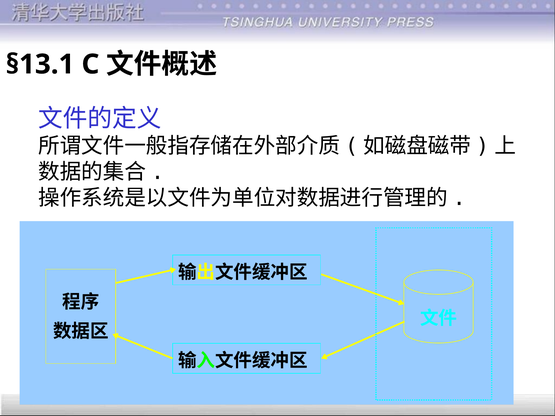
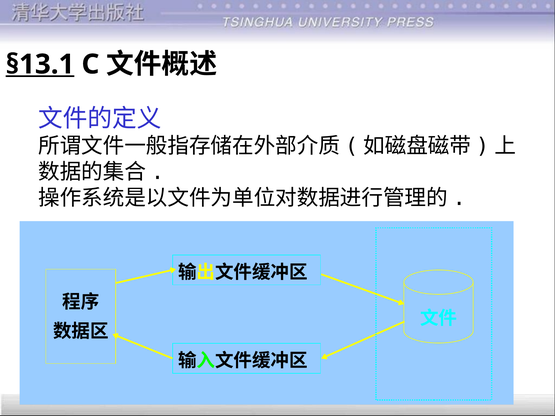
§13.1 underline: none -> present
